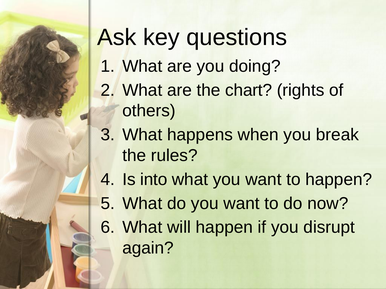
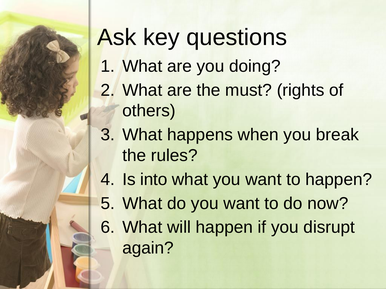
chart: chart -> must
